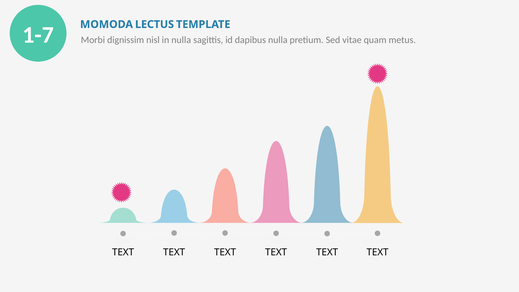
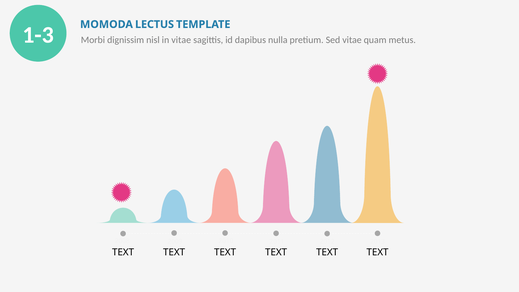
1-7: 1-7 -> 1-3
in nulla: nulla -> vitae
